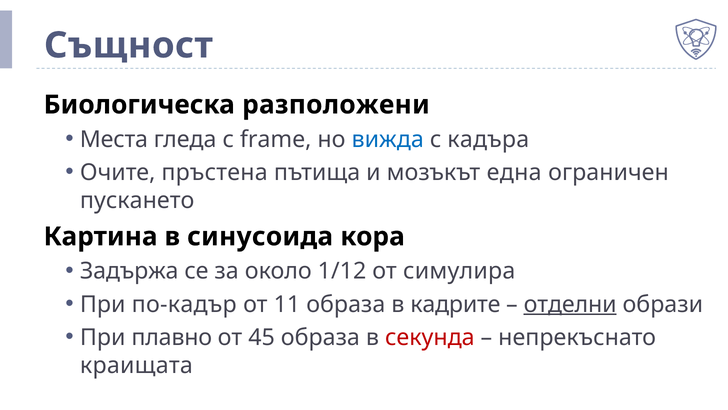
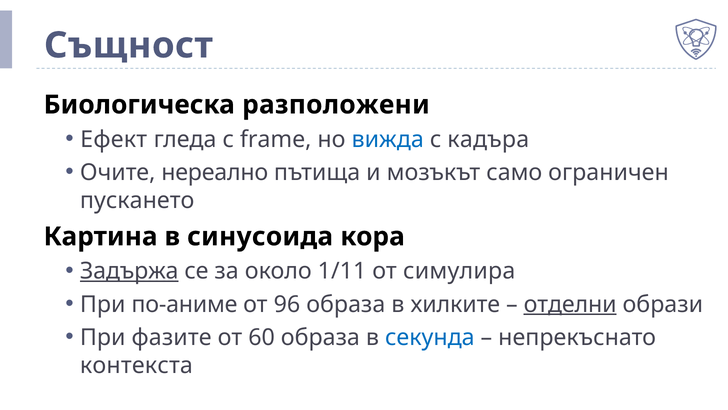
Места: Места -> Ефект
пръстена: пръстена -> нереално
една: една -> само
Задържа underline: none -> present
1/12: 1/12 -> 1/11
по-кадър: по-кадър -> по-аниме
11: 11 -> 96
кадрите: кадрите -> хилките
плавно: плавно -> фазите
45: 45 -> 60
секунда colour: red -> blue
краищата: краищата -> контекста
